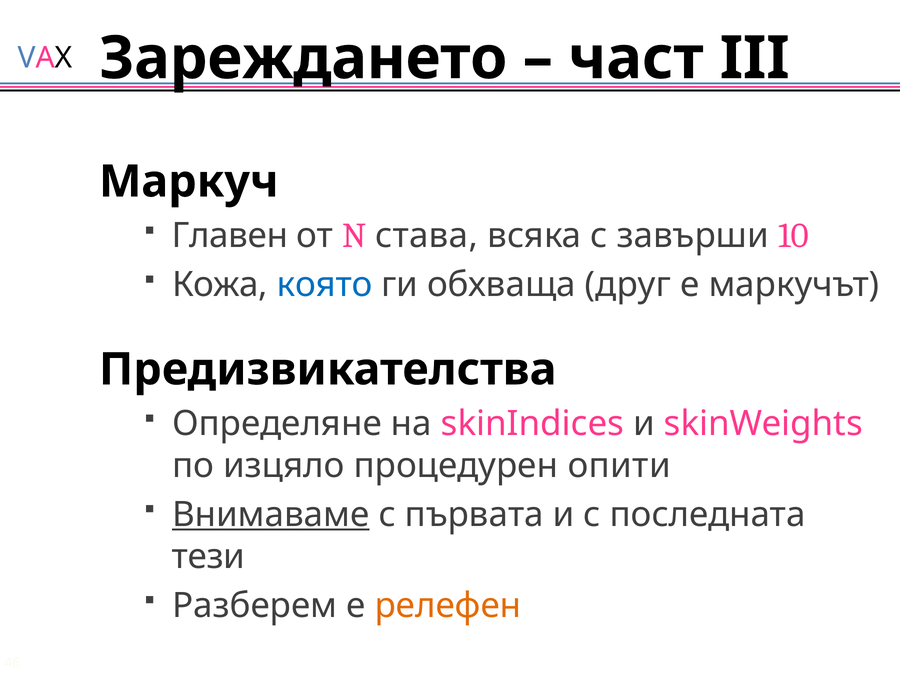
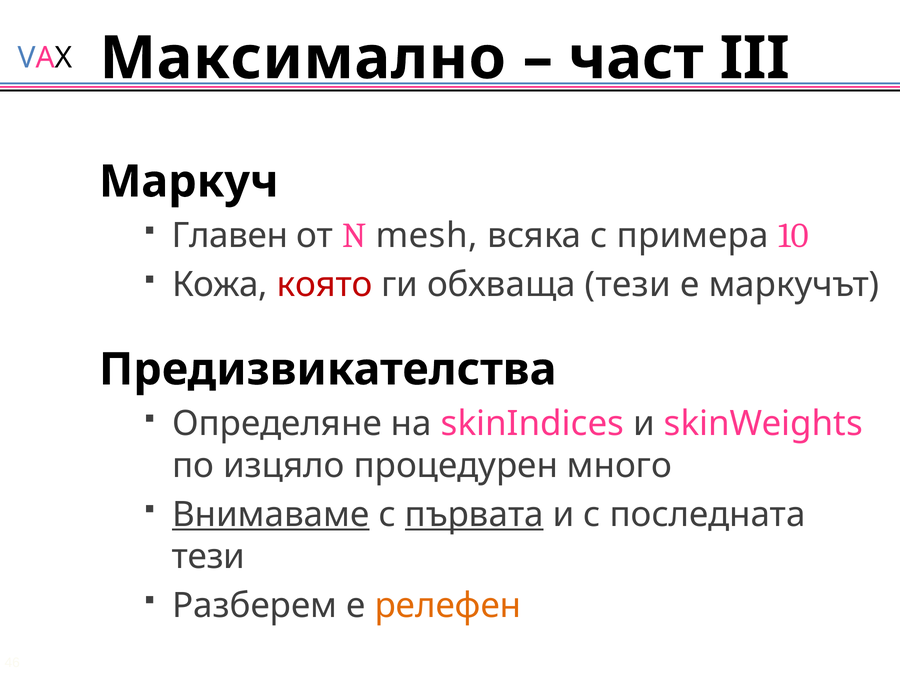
Зареждането: Зареждането -> Максимално
става: става -> mesh
завърши: завърши -> примера
която colour: blue -> red
обхваща друг: друг -> тези
опити: опити -> много
първата underline: none -> present
